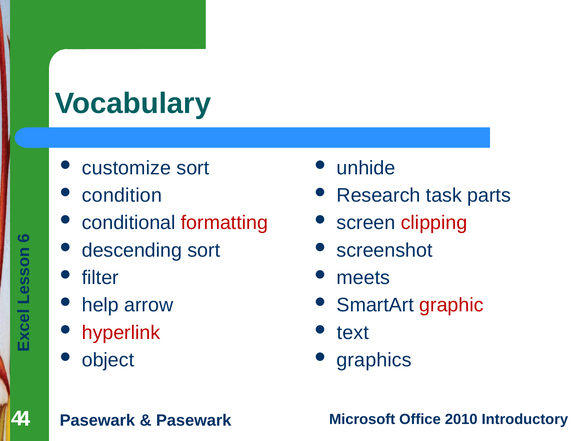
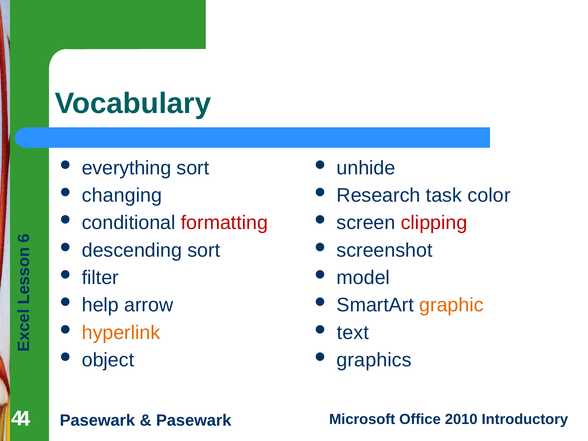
customize: customize -> everything
condition: condition -> changing
parts: parts -> color
meets: meets -> model
graphic colour: red -> orange
hyperlink colour: red -> orange
